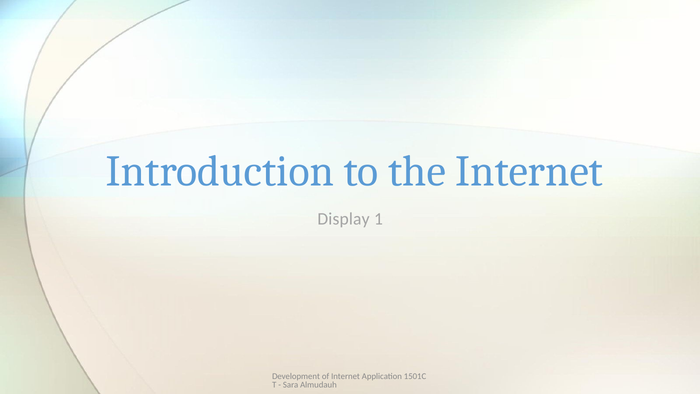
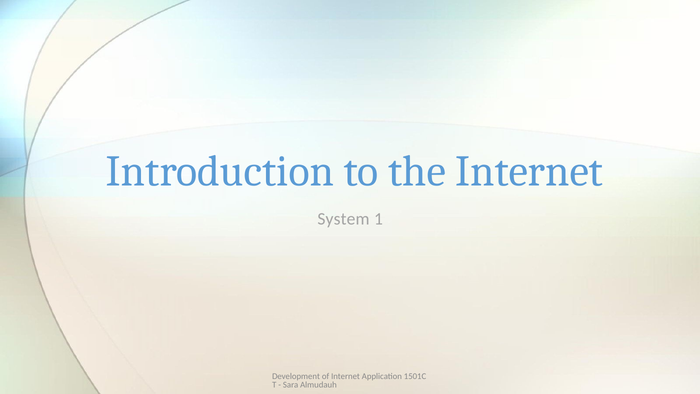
Display: Display -> System
